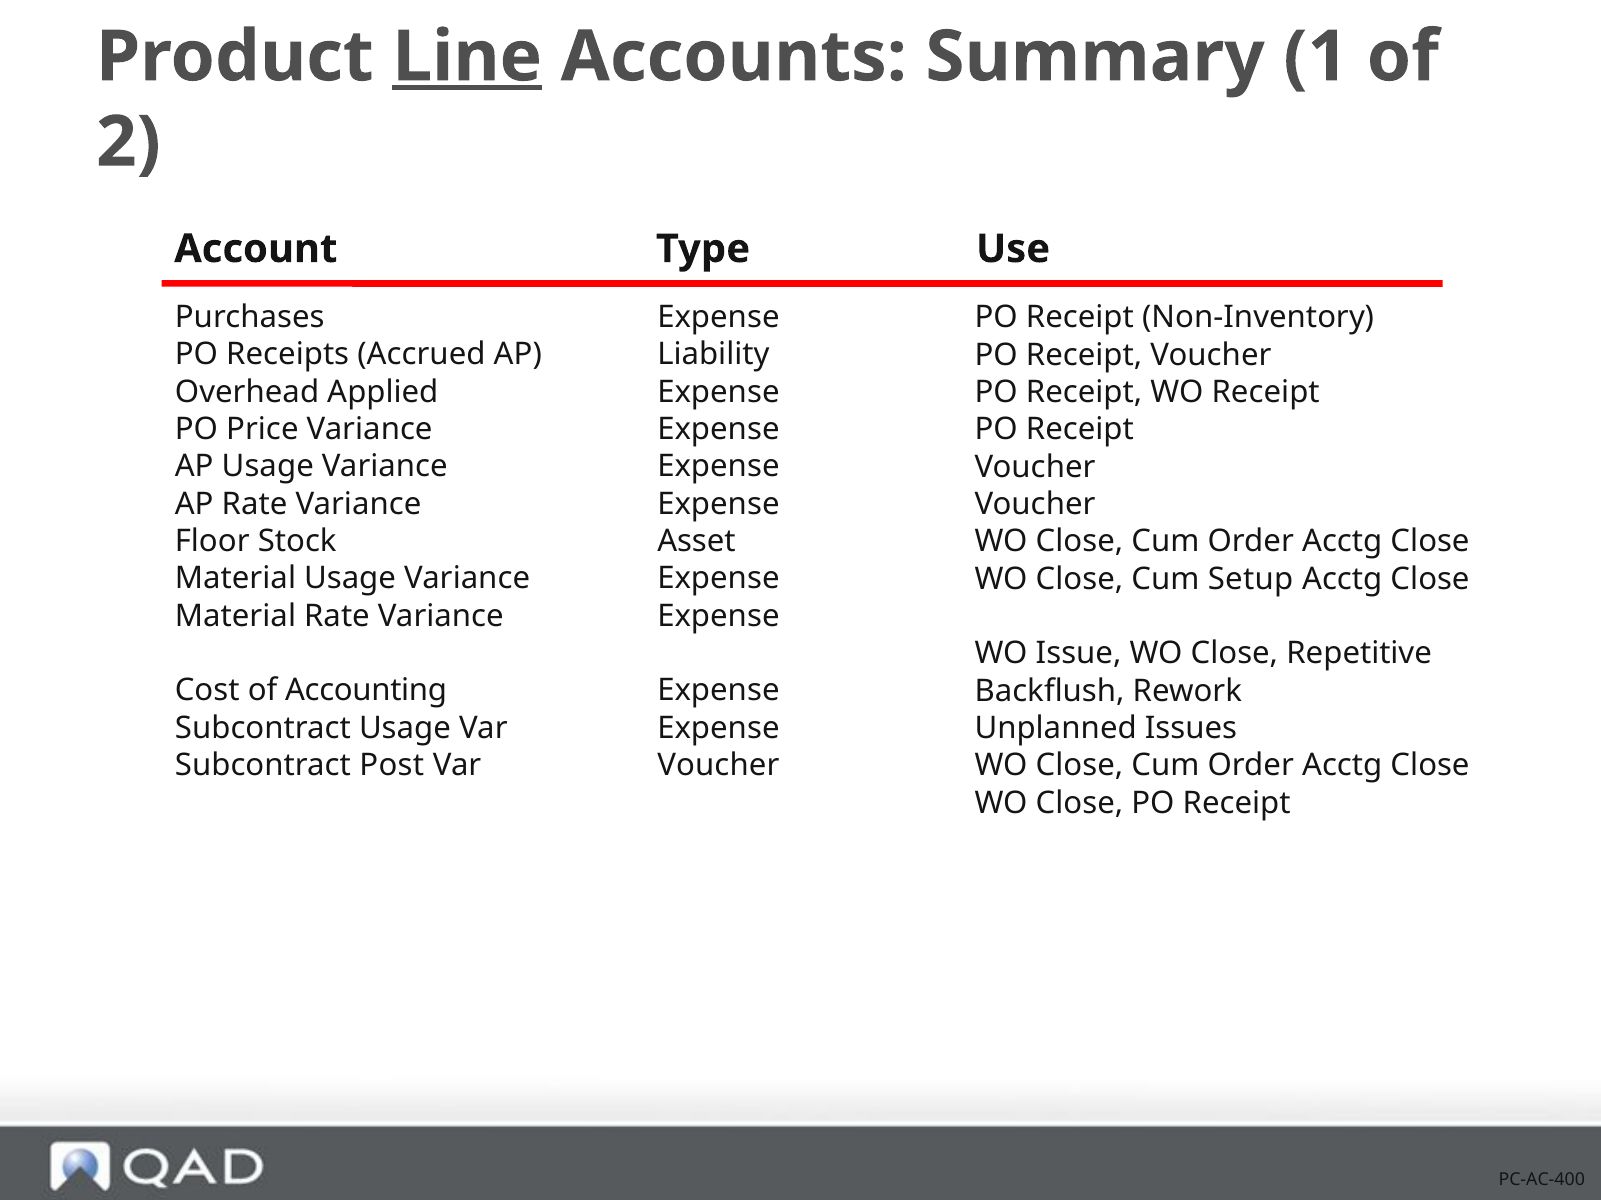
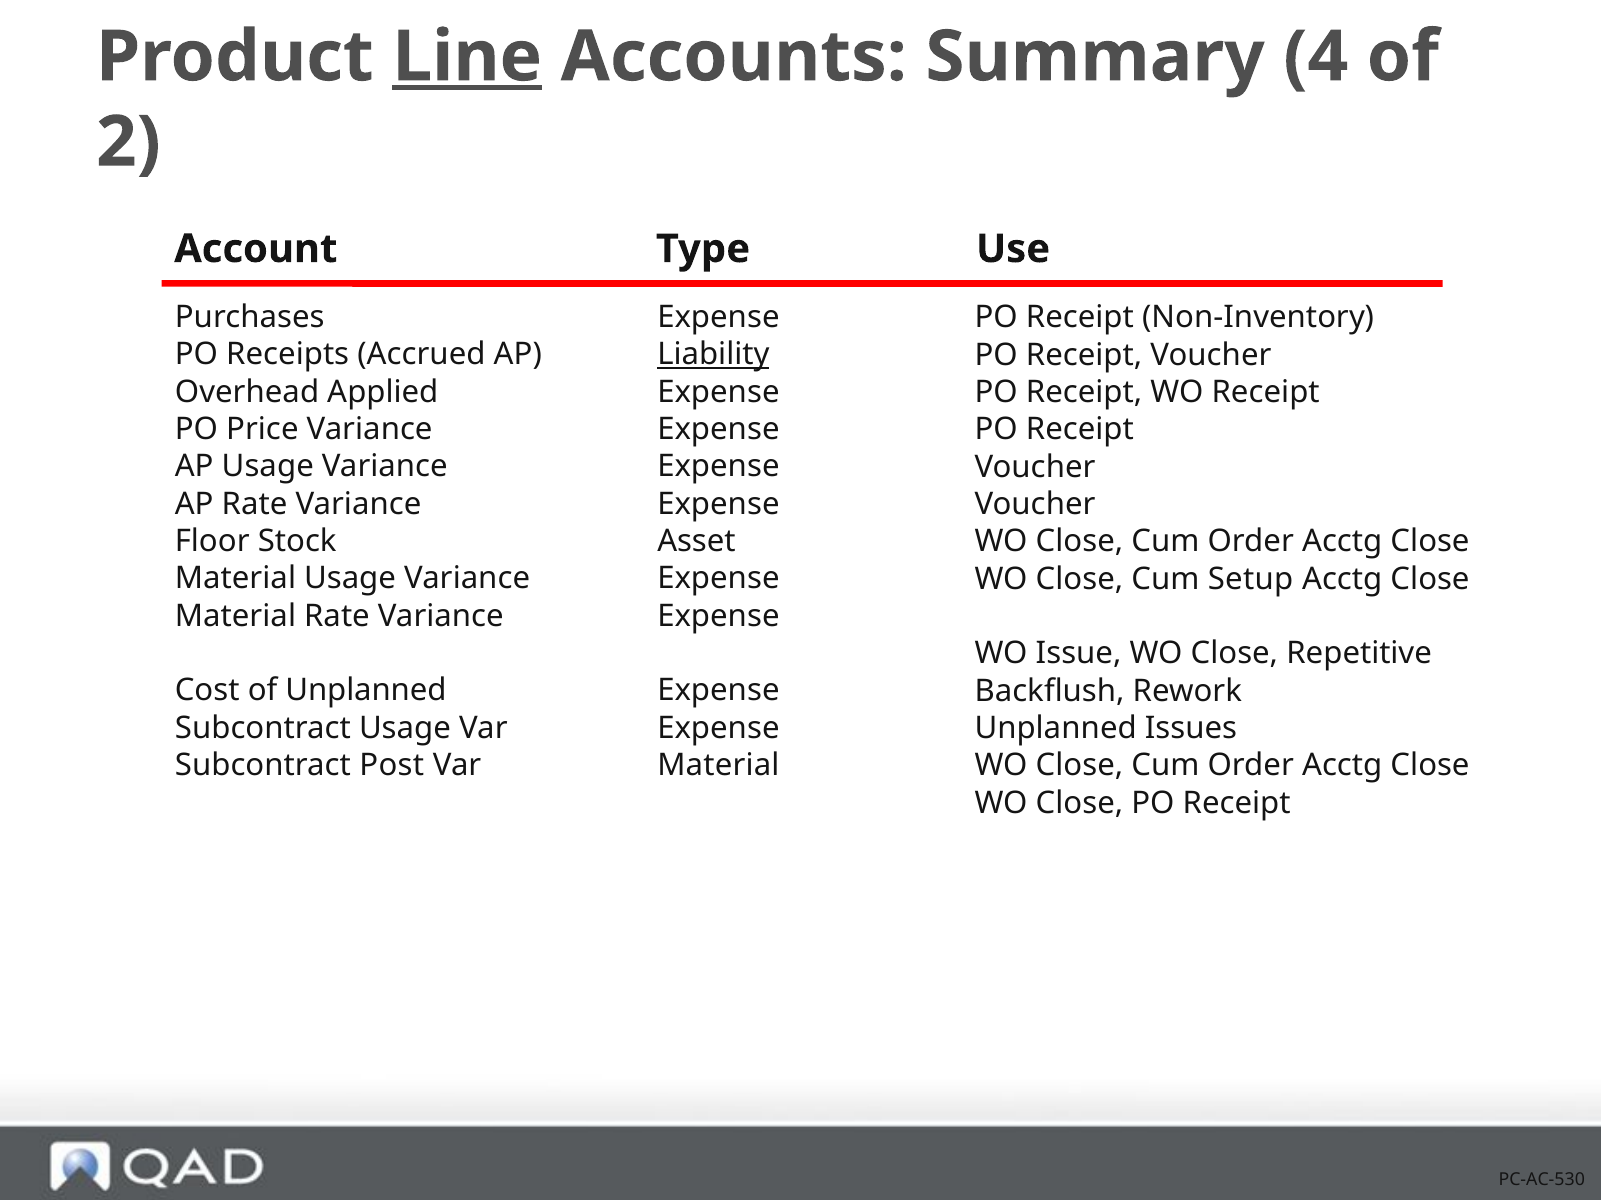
1: 1 -> 4
Liability underline: none -> present
of Accounting: Accounting -> Unplanned
Voucher at (718, 766): Voucher -> Material
PC-AC-400: PC-AC-400 -> PC-AC-530
